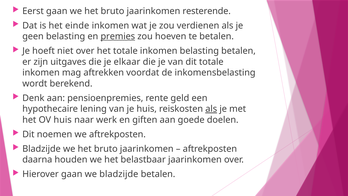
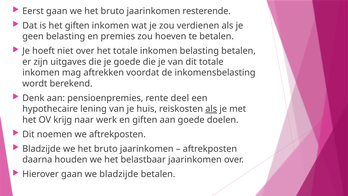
het einde: einde -> giften
premies underline: present -> none
je elkaar: elkaar -> goede
geld: geld -> deel
OV huis: huis -> krijg
